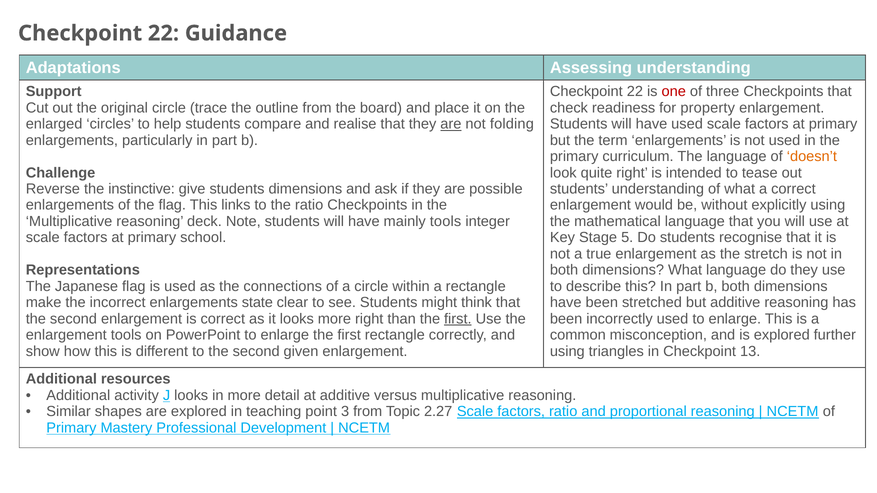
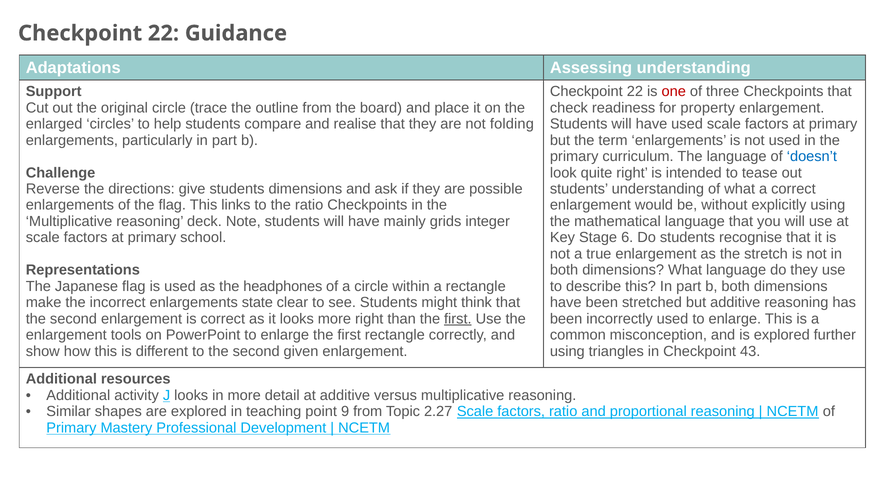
are at (451, 124) underline: present -> none
doesn’t colour: orange -> blue
instinctive: instinctive -> directions
mainly tools: tools -> grids
5: 5 -> 6
connections: connections -> headphones
13: 13 -> 43
3: 3 -> 9
